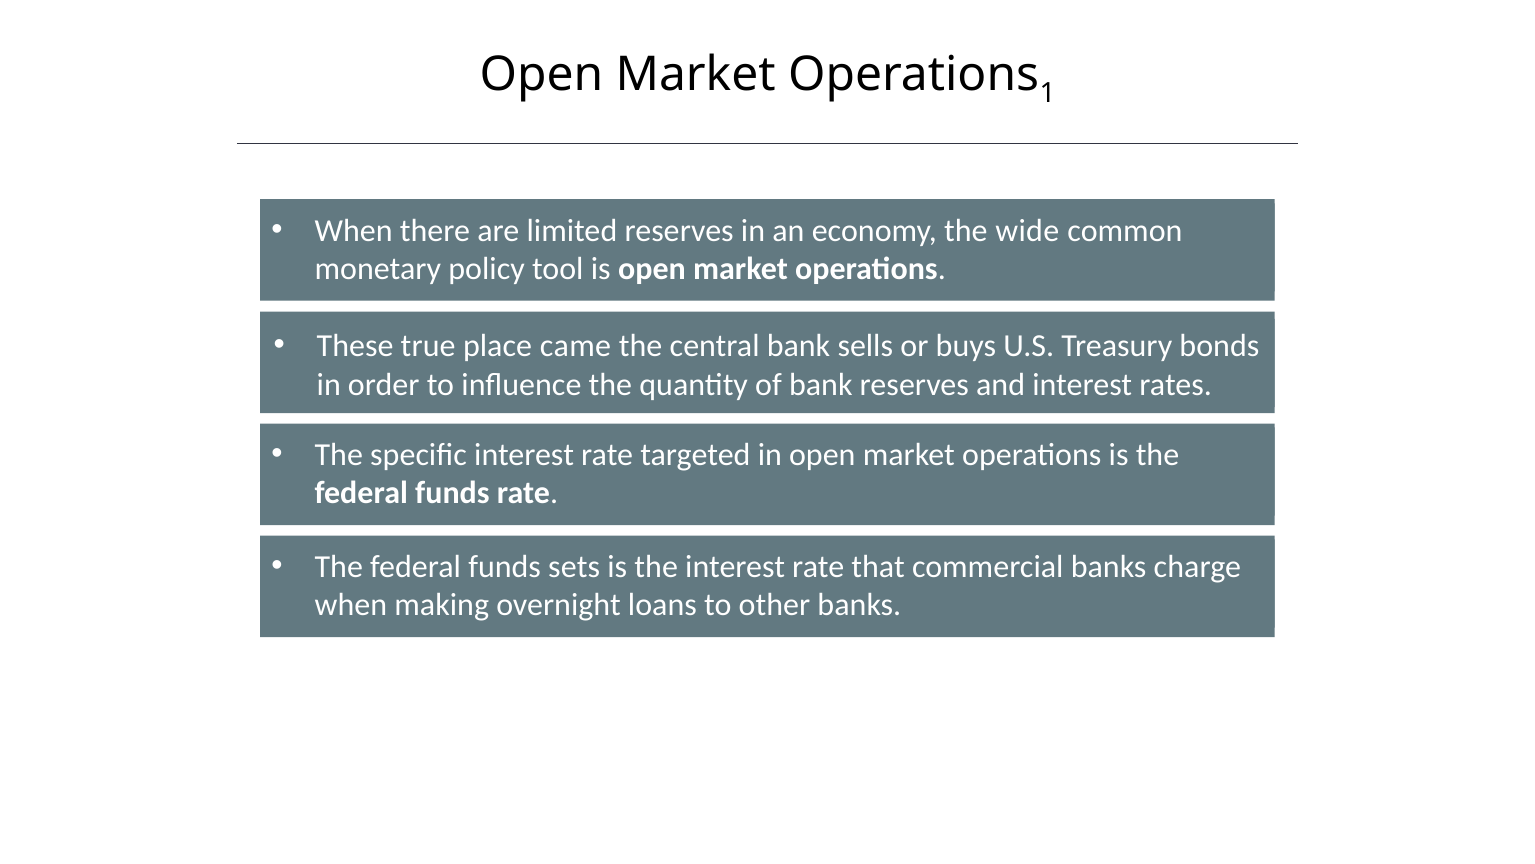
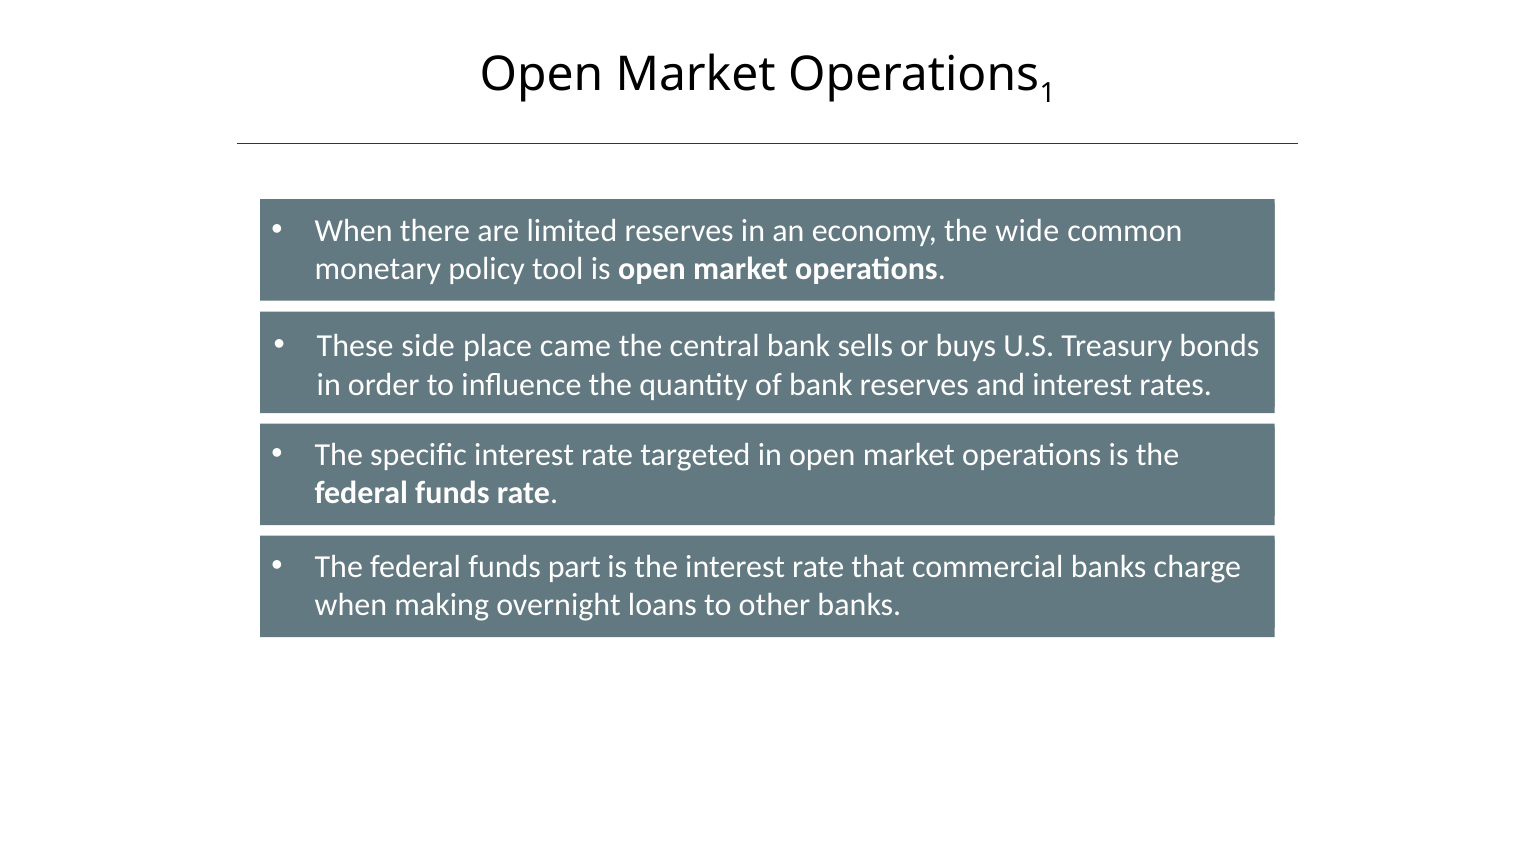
true: true -> side
sets: sets -> part
